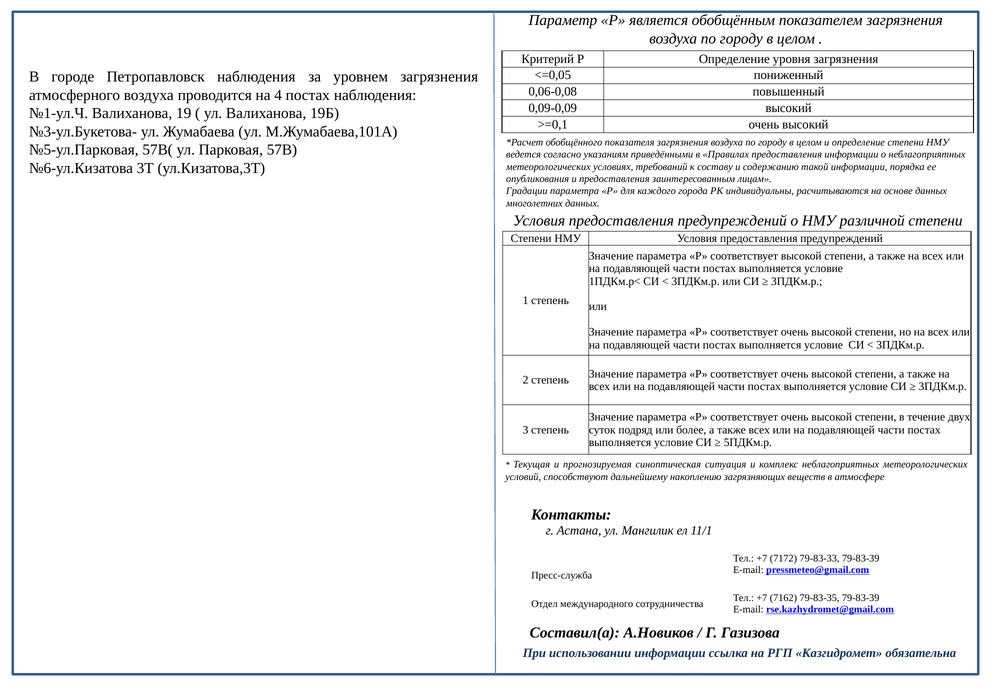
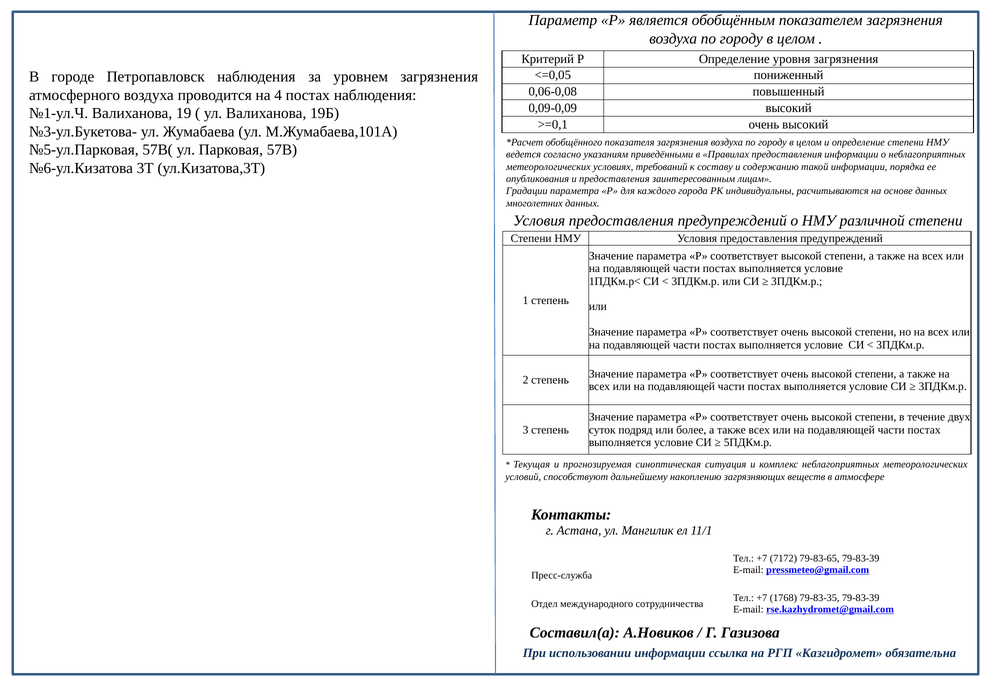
79-83-33: 79-83-33 -> 79-83-65
7162: 7162 -> 1768
